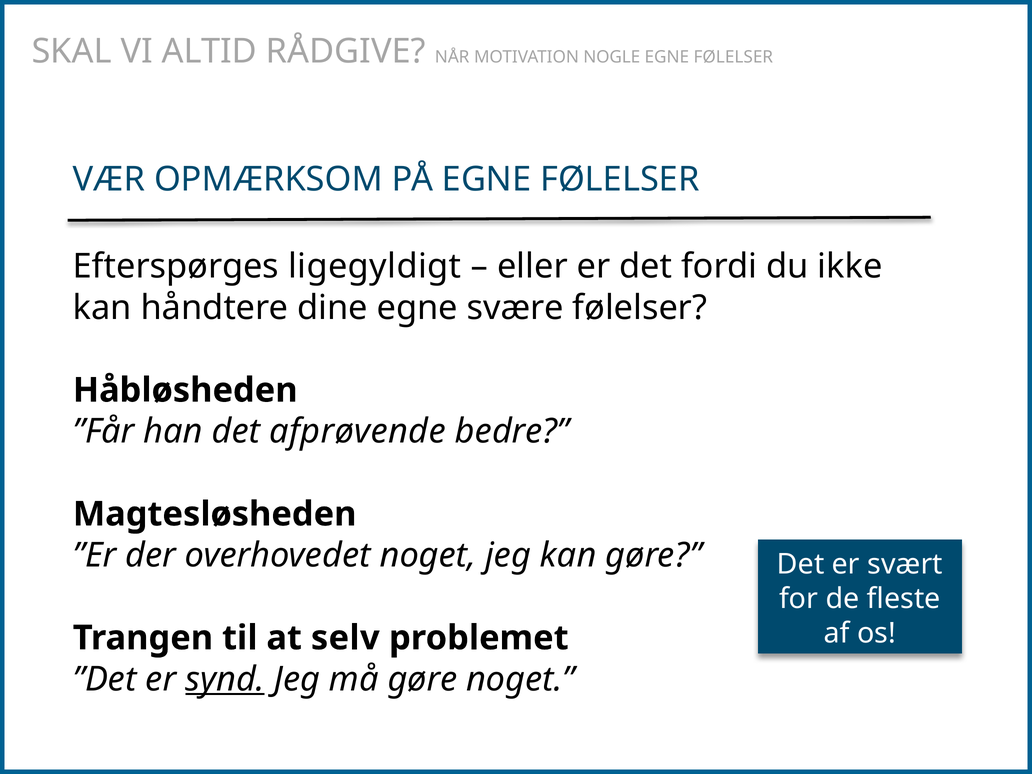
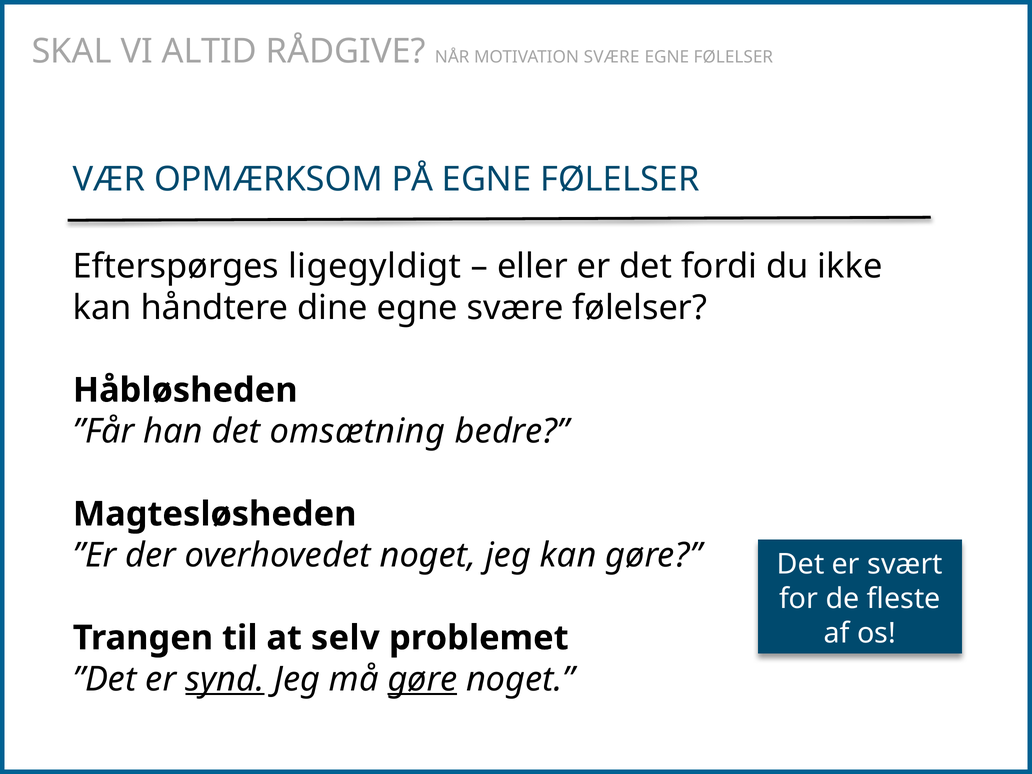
MOTIVATION NOGLE: NOGLE -> SVÆRE
afprøvende: afprøvende -> omsætning
gøre at (422, 679) underline: none -> present
